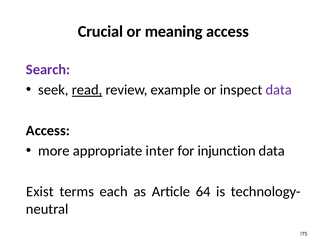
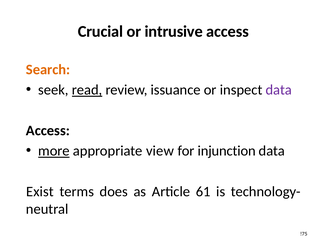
meaning: meaning -> intrusive
Search colour: purple -> orange
example: example -> issuance
more underline: none -> present
inter: inter -> view
each: each -> does
64: 64 -> 61
